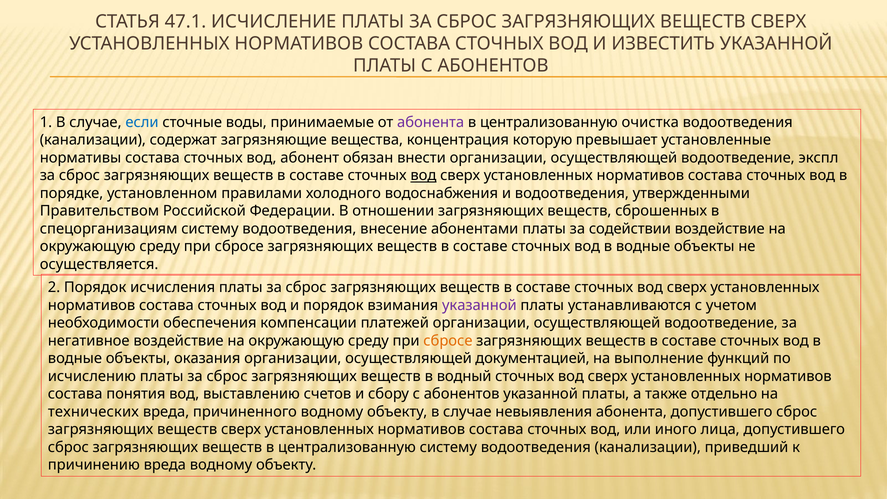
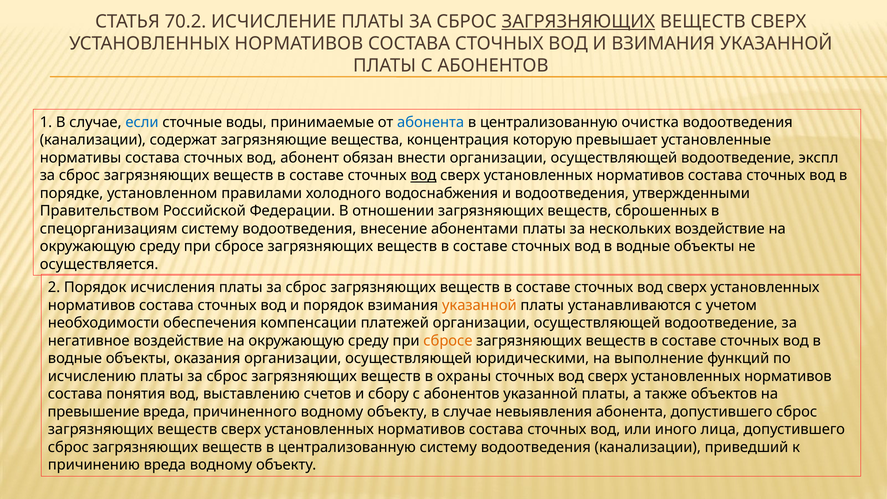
47.1: 47.1 -> 70.2
ЗАГРЯЗНЯЮЩИХ at (578, 21) underline: none -> present
И ИЗВЕСТИТЬ: ИЗВЕСТИТЬ -> ВЗИМАНИЯ
абонента at (431, 122) colour: purple -> blue
содействии: содействии -> нескольких
указанной at (479, 305) colour: purple -> orange
документацией: документацией -> юридическими
водный: водный -> охраны
отдельно: отдельно -> объектов
технических: технических -> превышение
